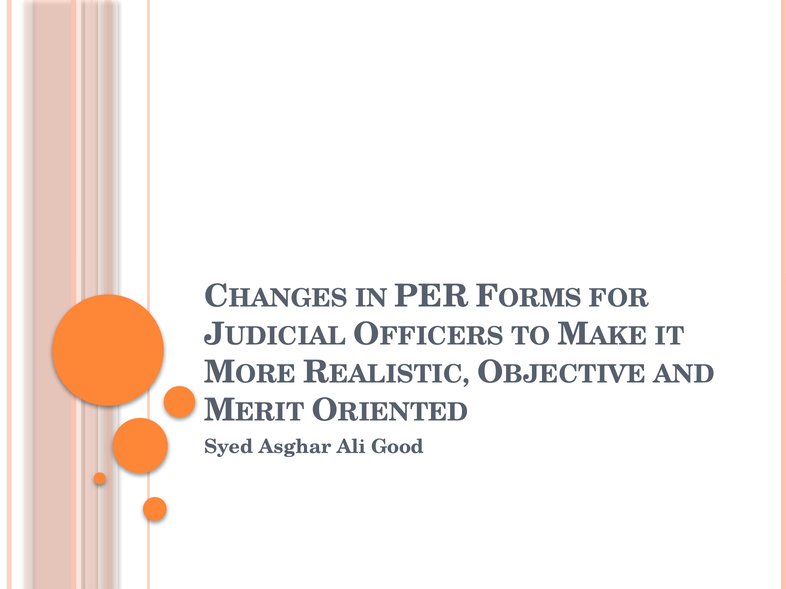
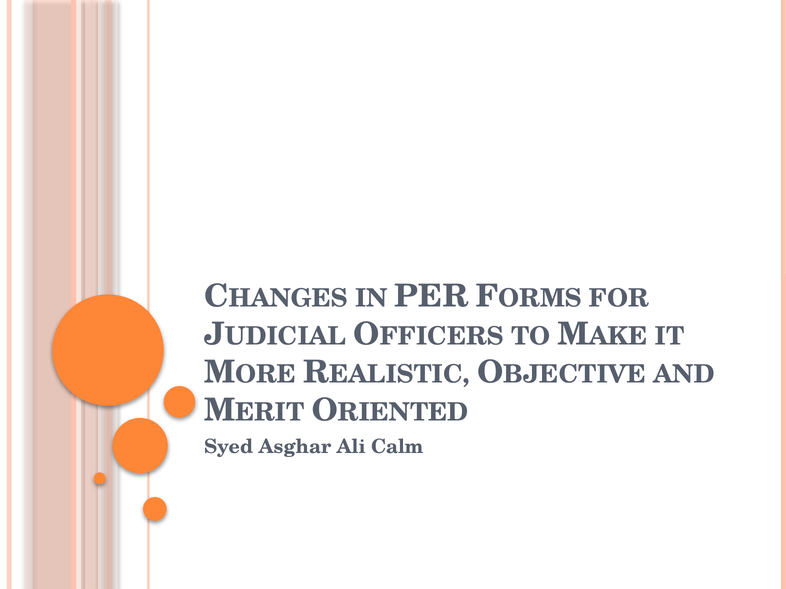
Good: Good -> Calm
